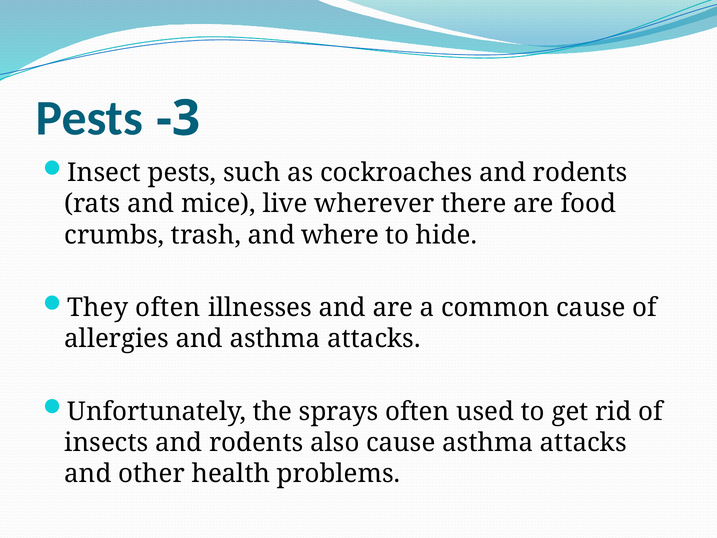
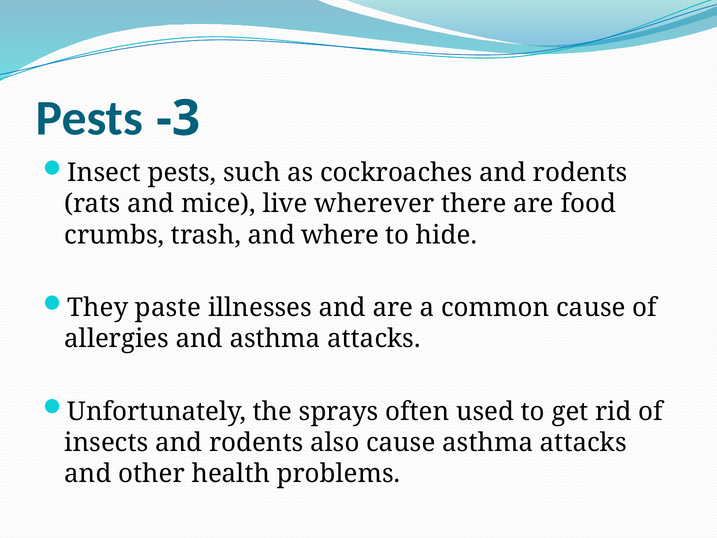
They often: often -> paste
